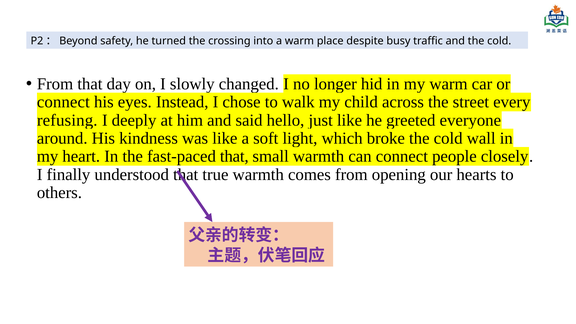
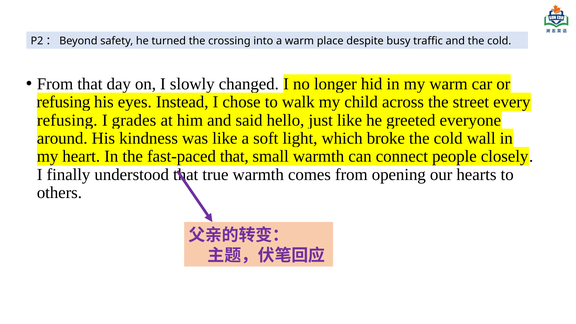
connect at (63, 102): connect -> refusing
deeply: deeply -> grades
